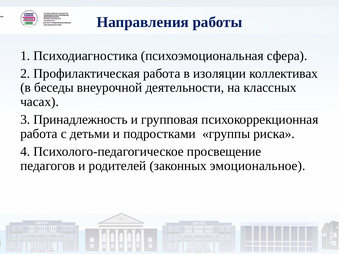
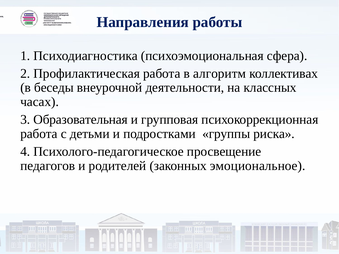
изоляции: изоляции -> алгоритм
Принадлежность: Принадлежность -> Образовательная
